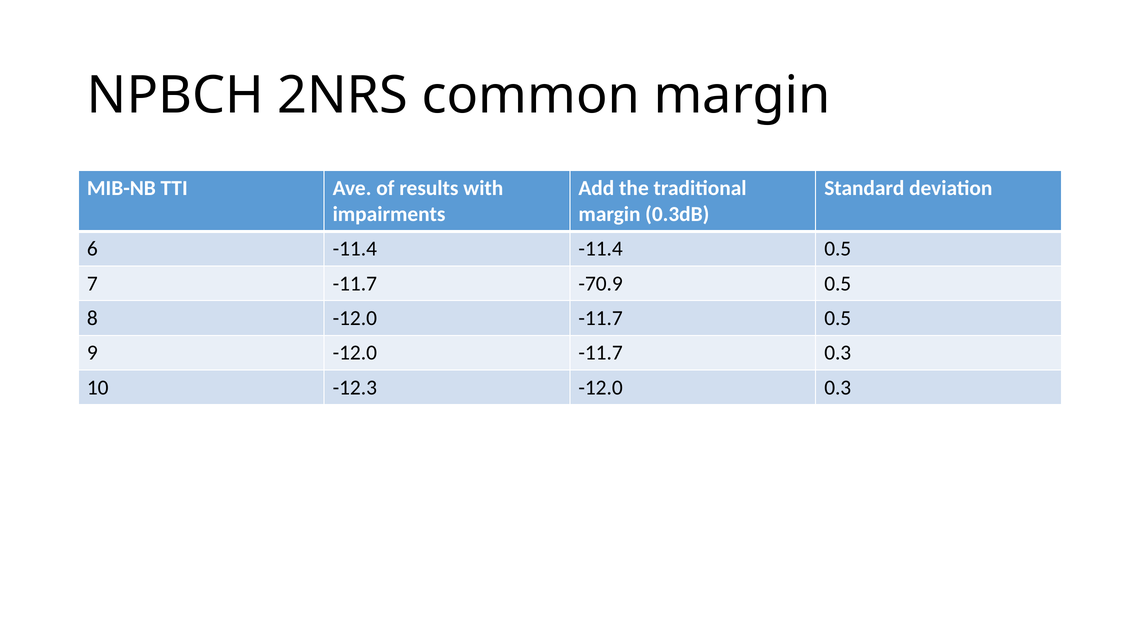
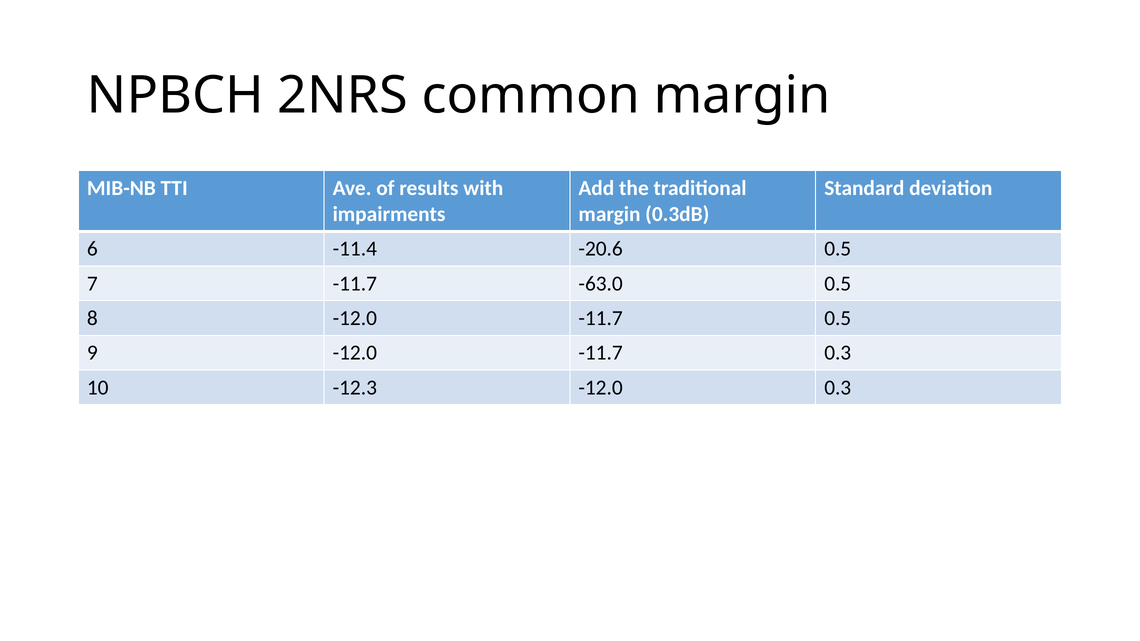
-11.4 -11.4: -11.4 -> -20.6
-70.9: -70.9 -> -63.0
